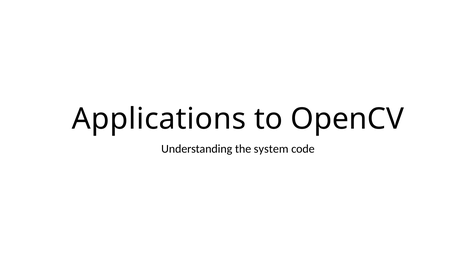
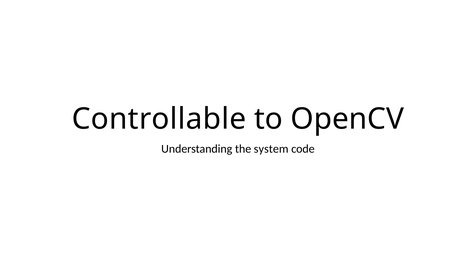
Applications: Applications -> Controllable
